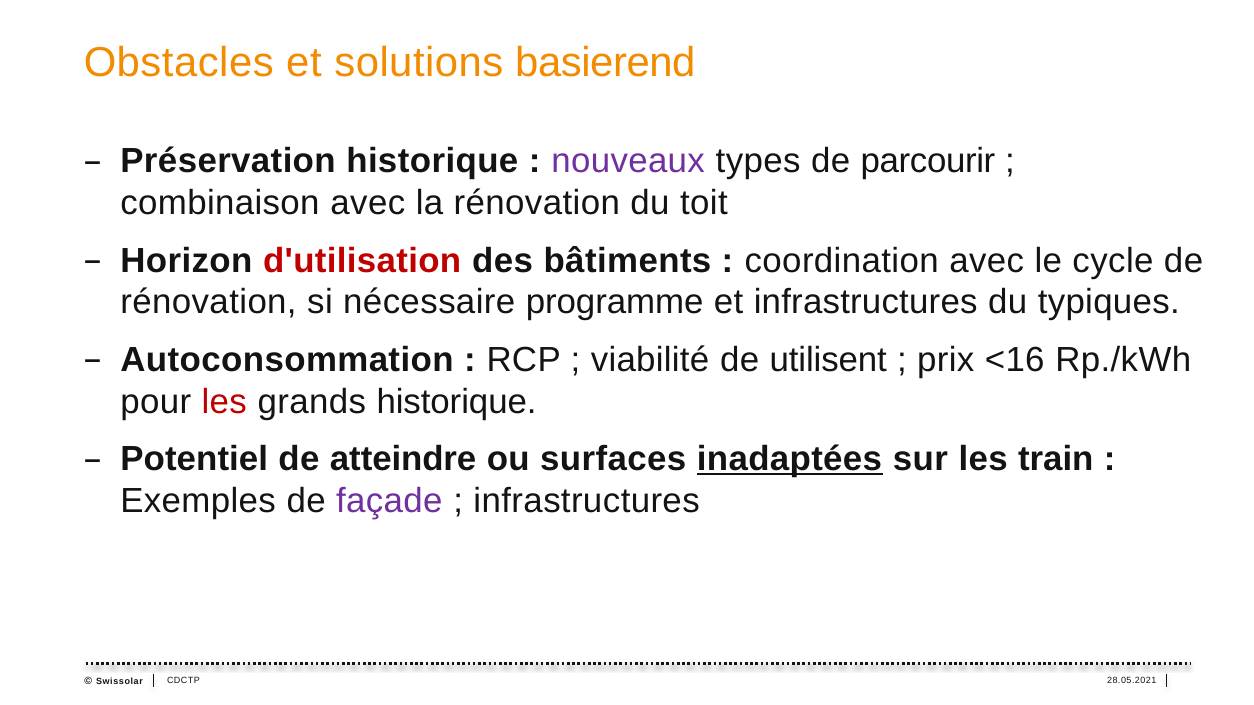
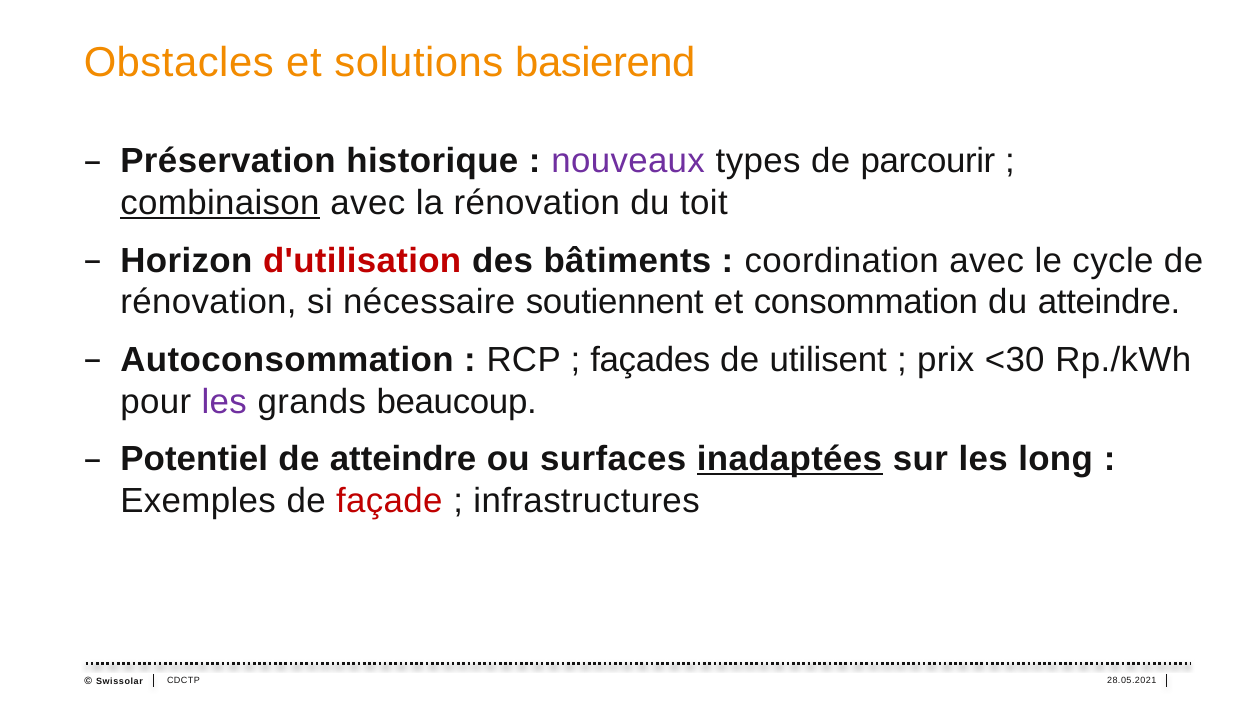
combinaison underline: none -> present
programme: programme -> soutiennent
et infrastructures: infrastructures -> consommation
du typiques: typiques -> atteindre
viabilité: viabilité -> façades
<16: <16 -> <30
les at (224, 402) colour: red -> purple
grands historique: historique -> beaucoup
train: train -> long
façade colour: purple -> red
